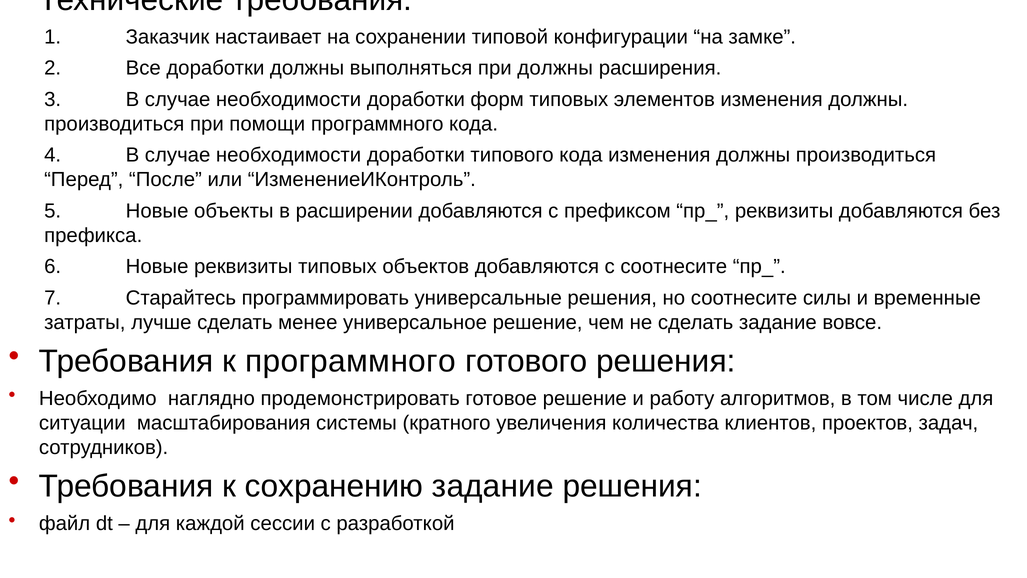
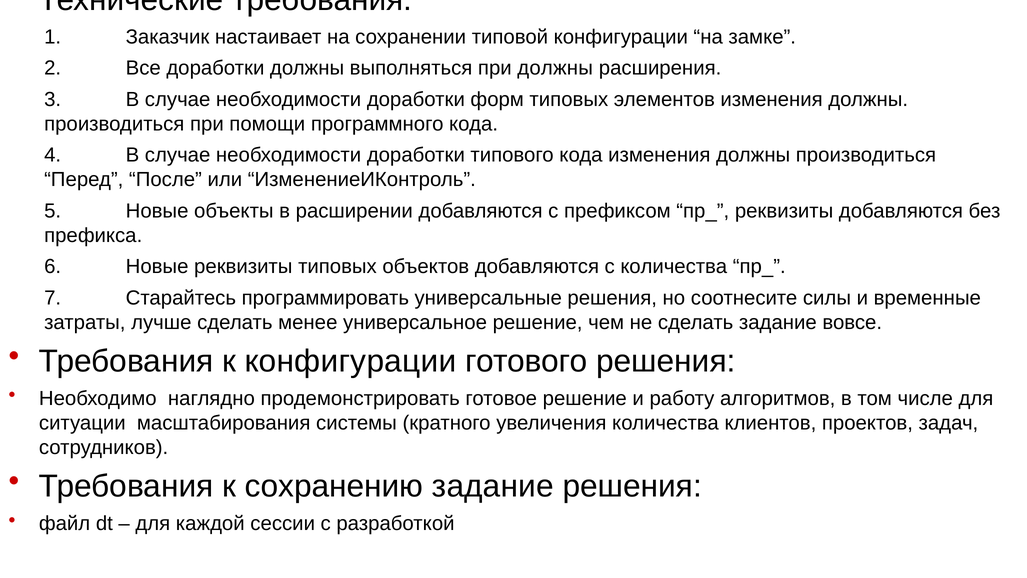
с соотнесите: соотнесите -> количества
к программного: программного -> конфигурации
